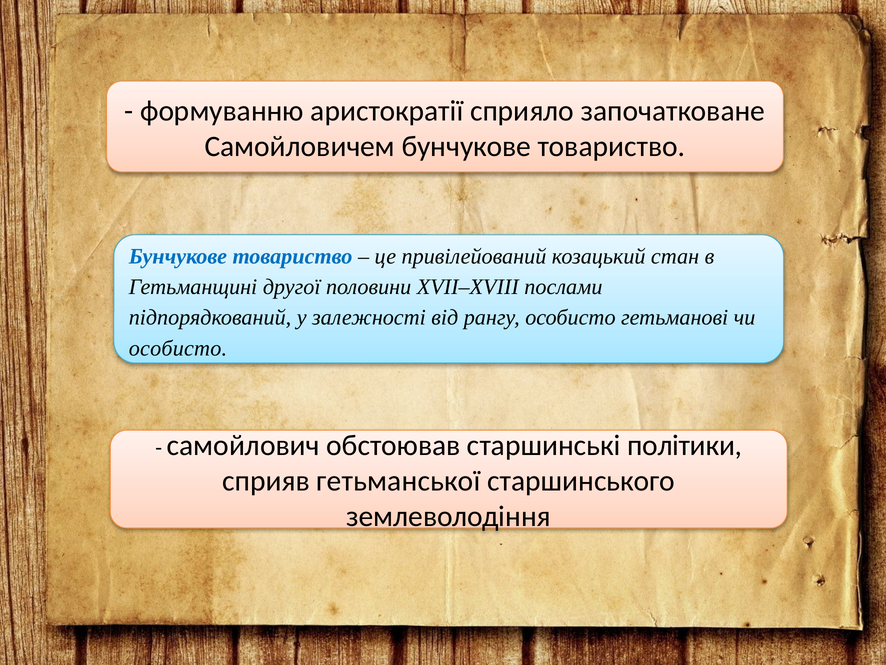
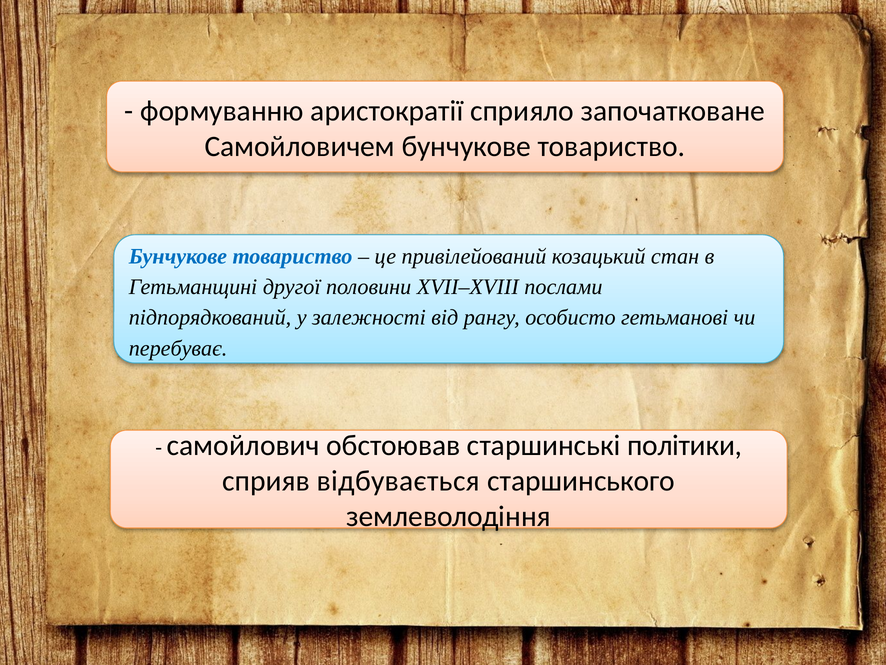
особисто at (178, 348): особисто -> перебуває
гетьманської: гетьманської -> відбувається
